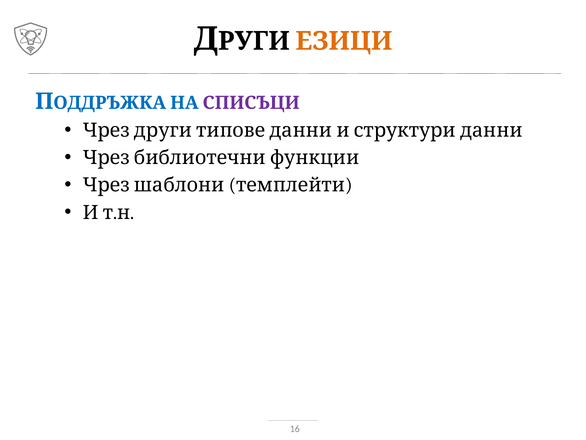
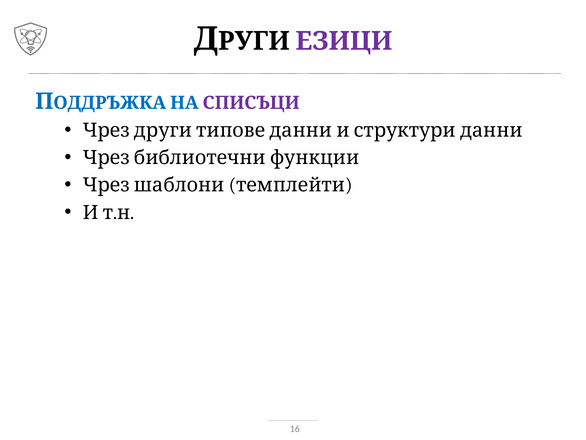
ЕЗИЦИ colour: orange -> purple
